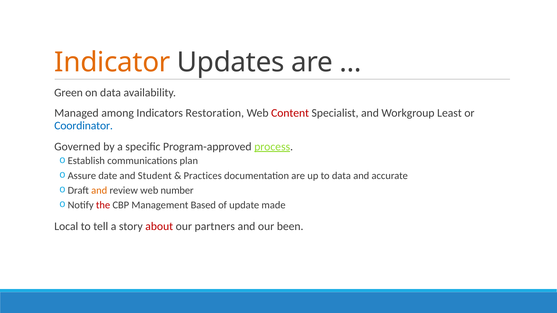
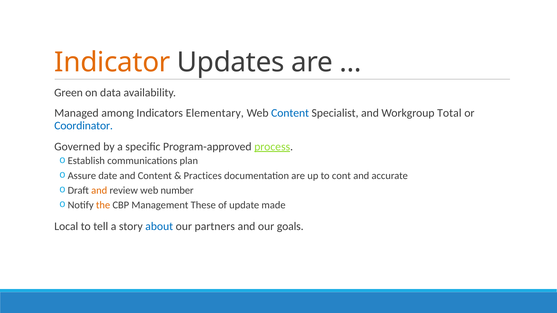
Restoration: Restoration -> Elementary
Content at (290, 113) colour: red -> blue
Least: Least -> Total
and Student: Student -> Content
to data: data -> cont
the colour: red -> orange
Based: Based -> These
about colour: red -> blue
been: been -> goals
